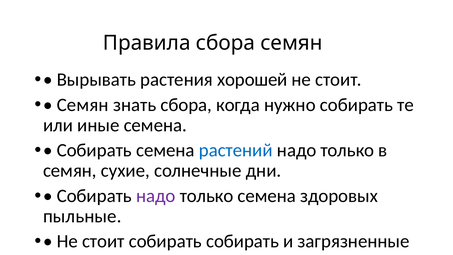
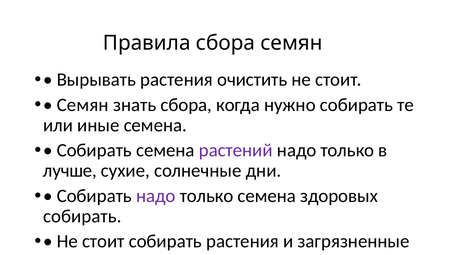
хорошей: хорошей -> очистить
растений colour: blue -> purple
семян at (70, 171): семян -> лучше
пыльные at (82, 216): пыльные -> собирать
собирать собирать: собирать -> растения
